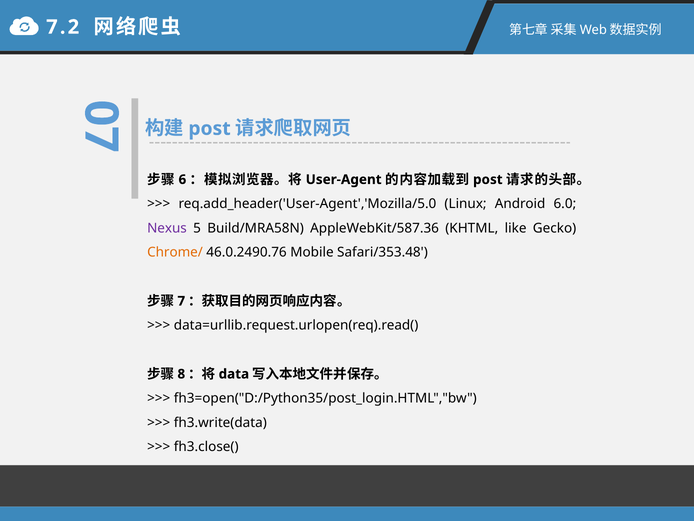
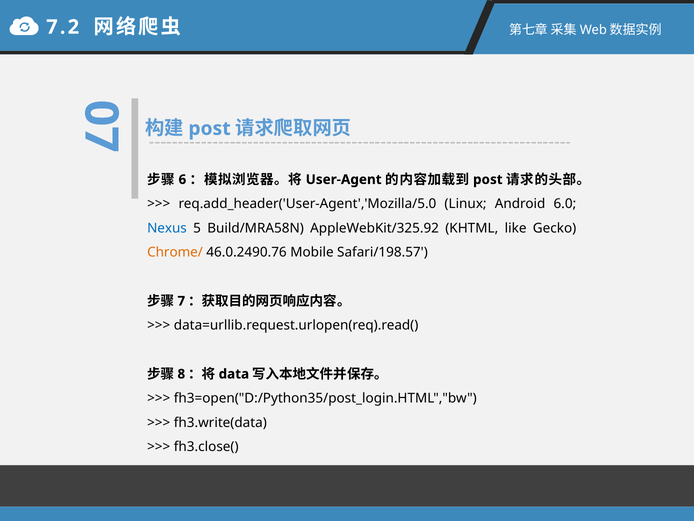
Nexus colour: purple -> blue
AppleWebKit/587.36: AppleWebKit/587.36 -> AppleWebKit/325.92
Safari/353.48: Safari/353.48 -> Safari/198.57
